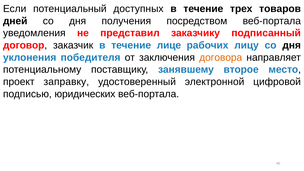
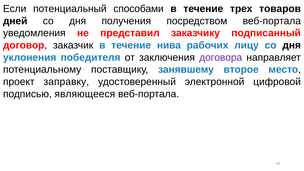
доступных: доступных -> способами
лице: лице -> нива
договора colour: orange -> purple
юридических: юридических -> являющееся
